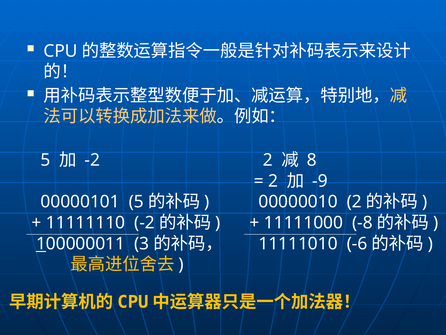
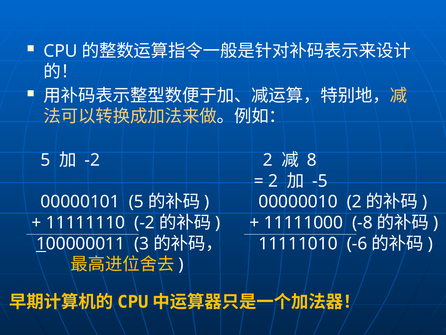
-9: -9 -> -5
